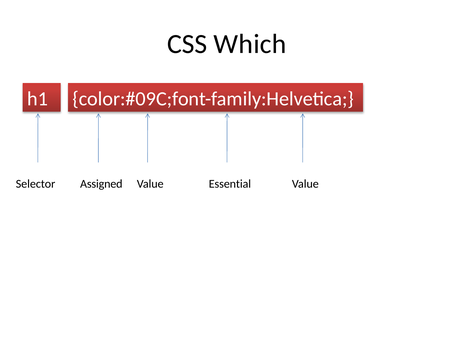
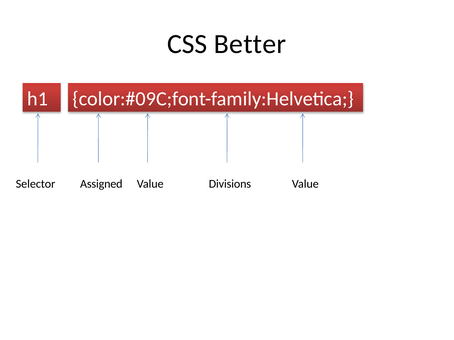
Which: Which -> Better
Essential: Essential -> Divisions
